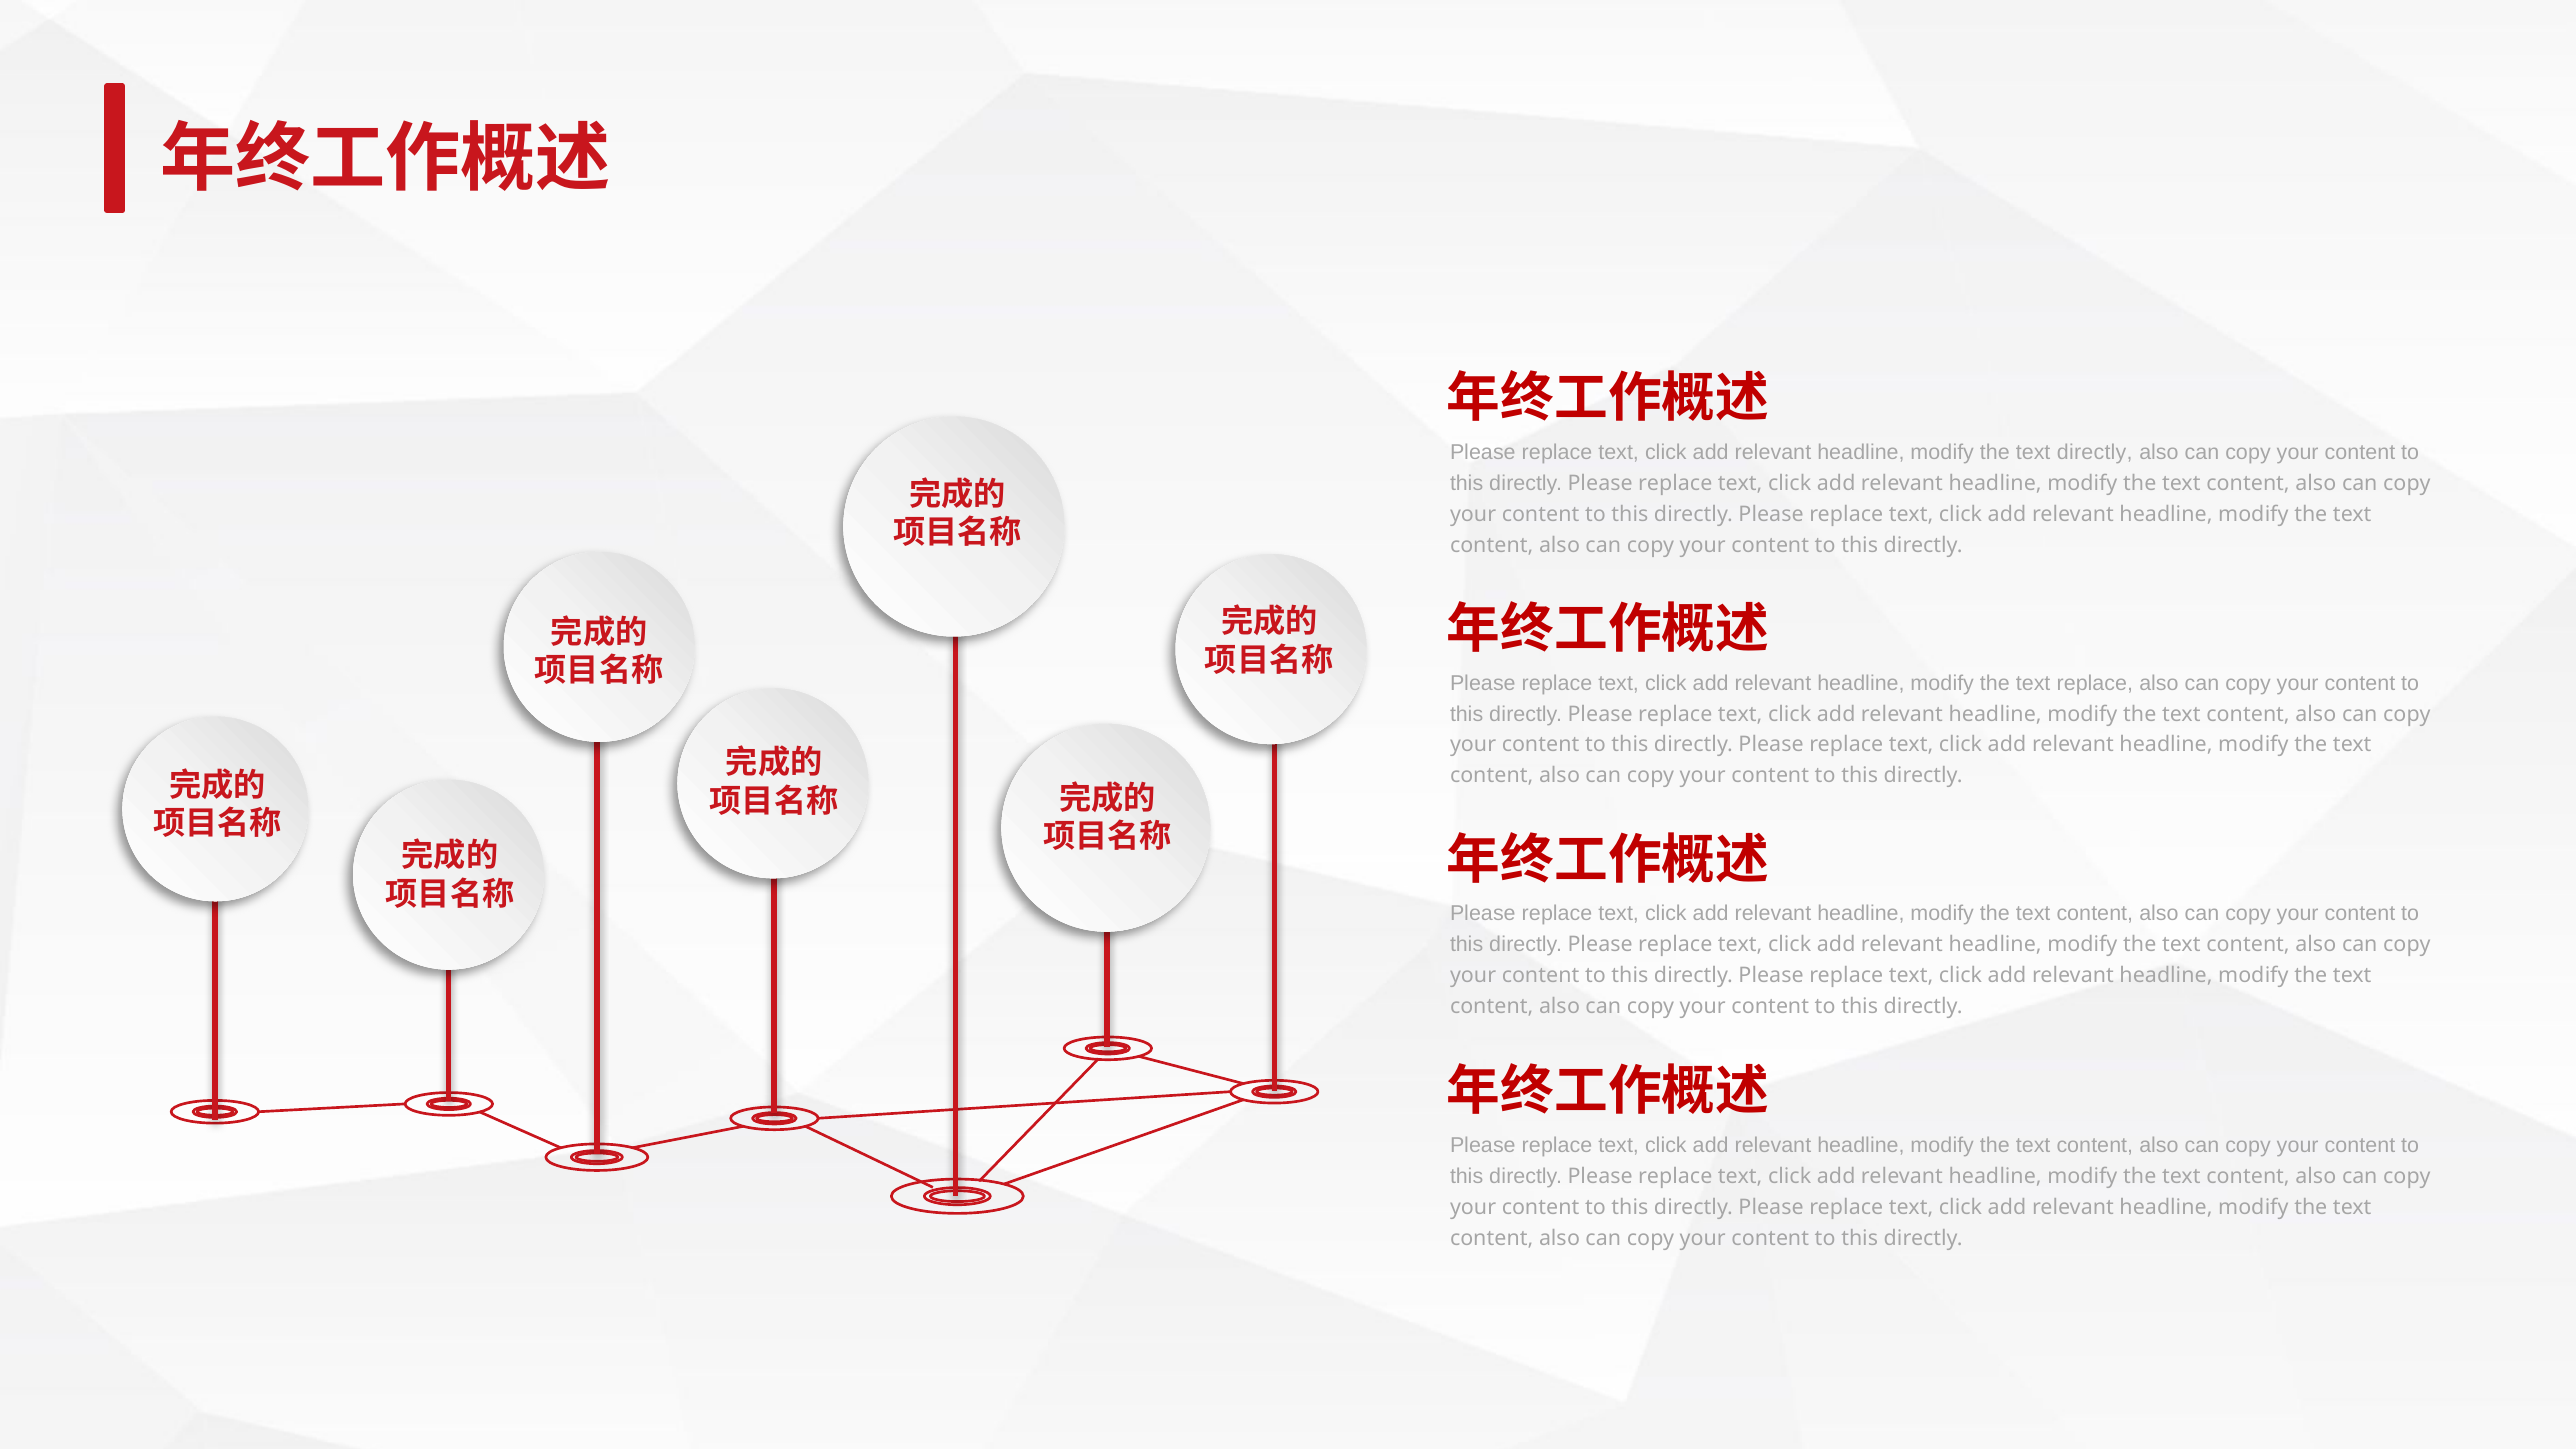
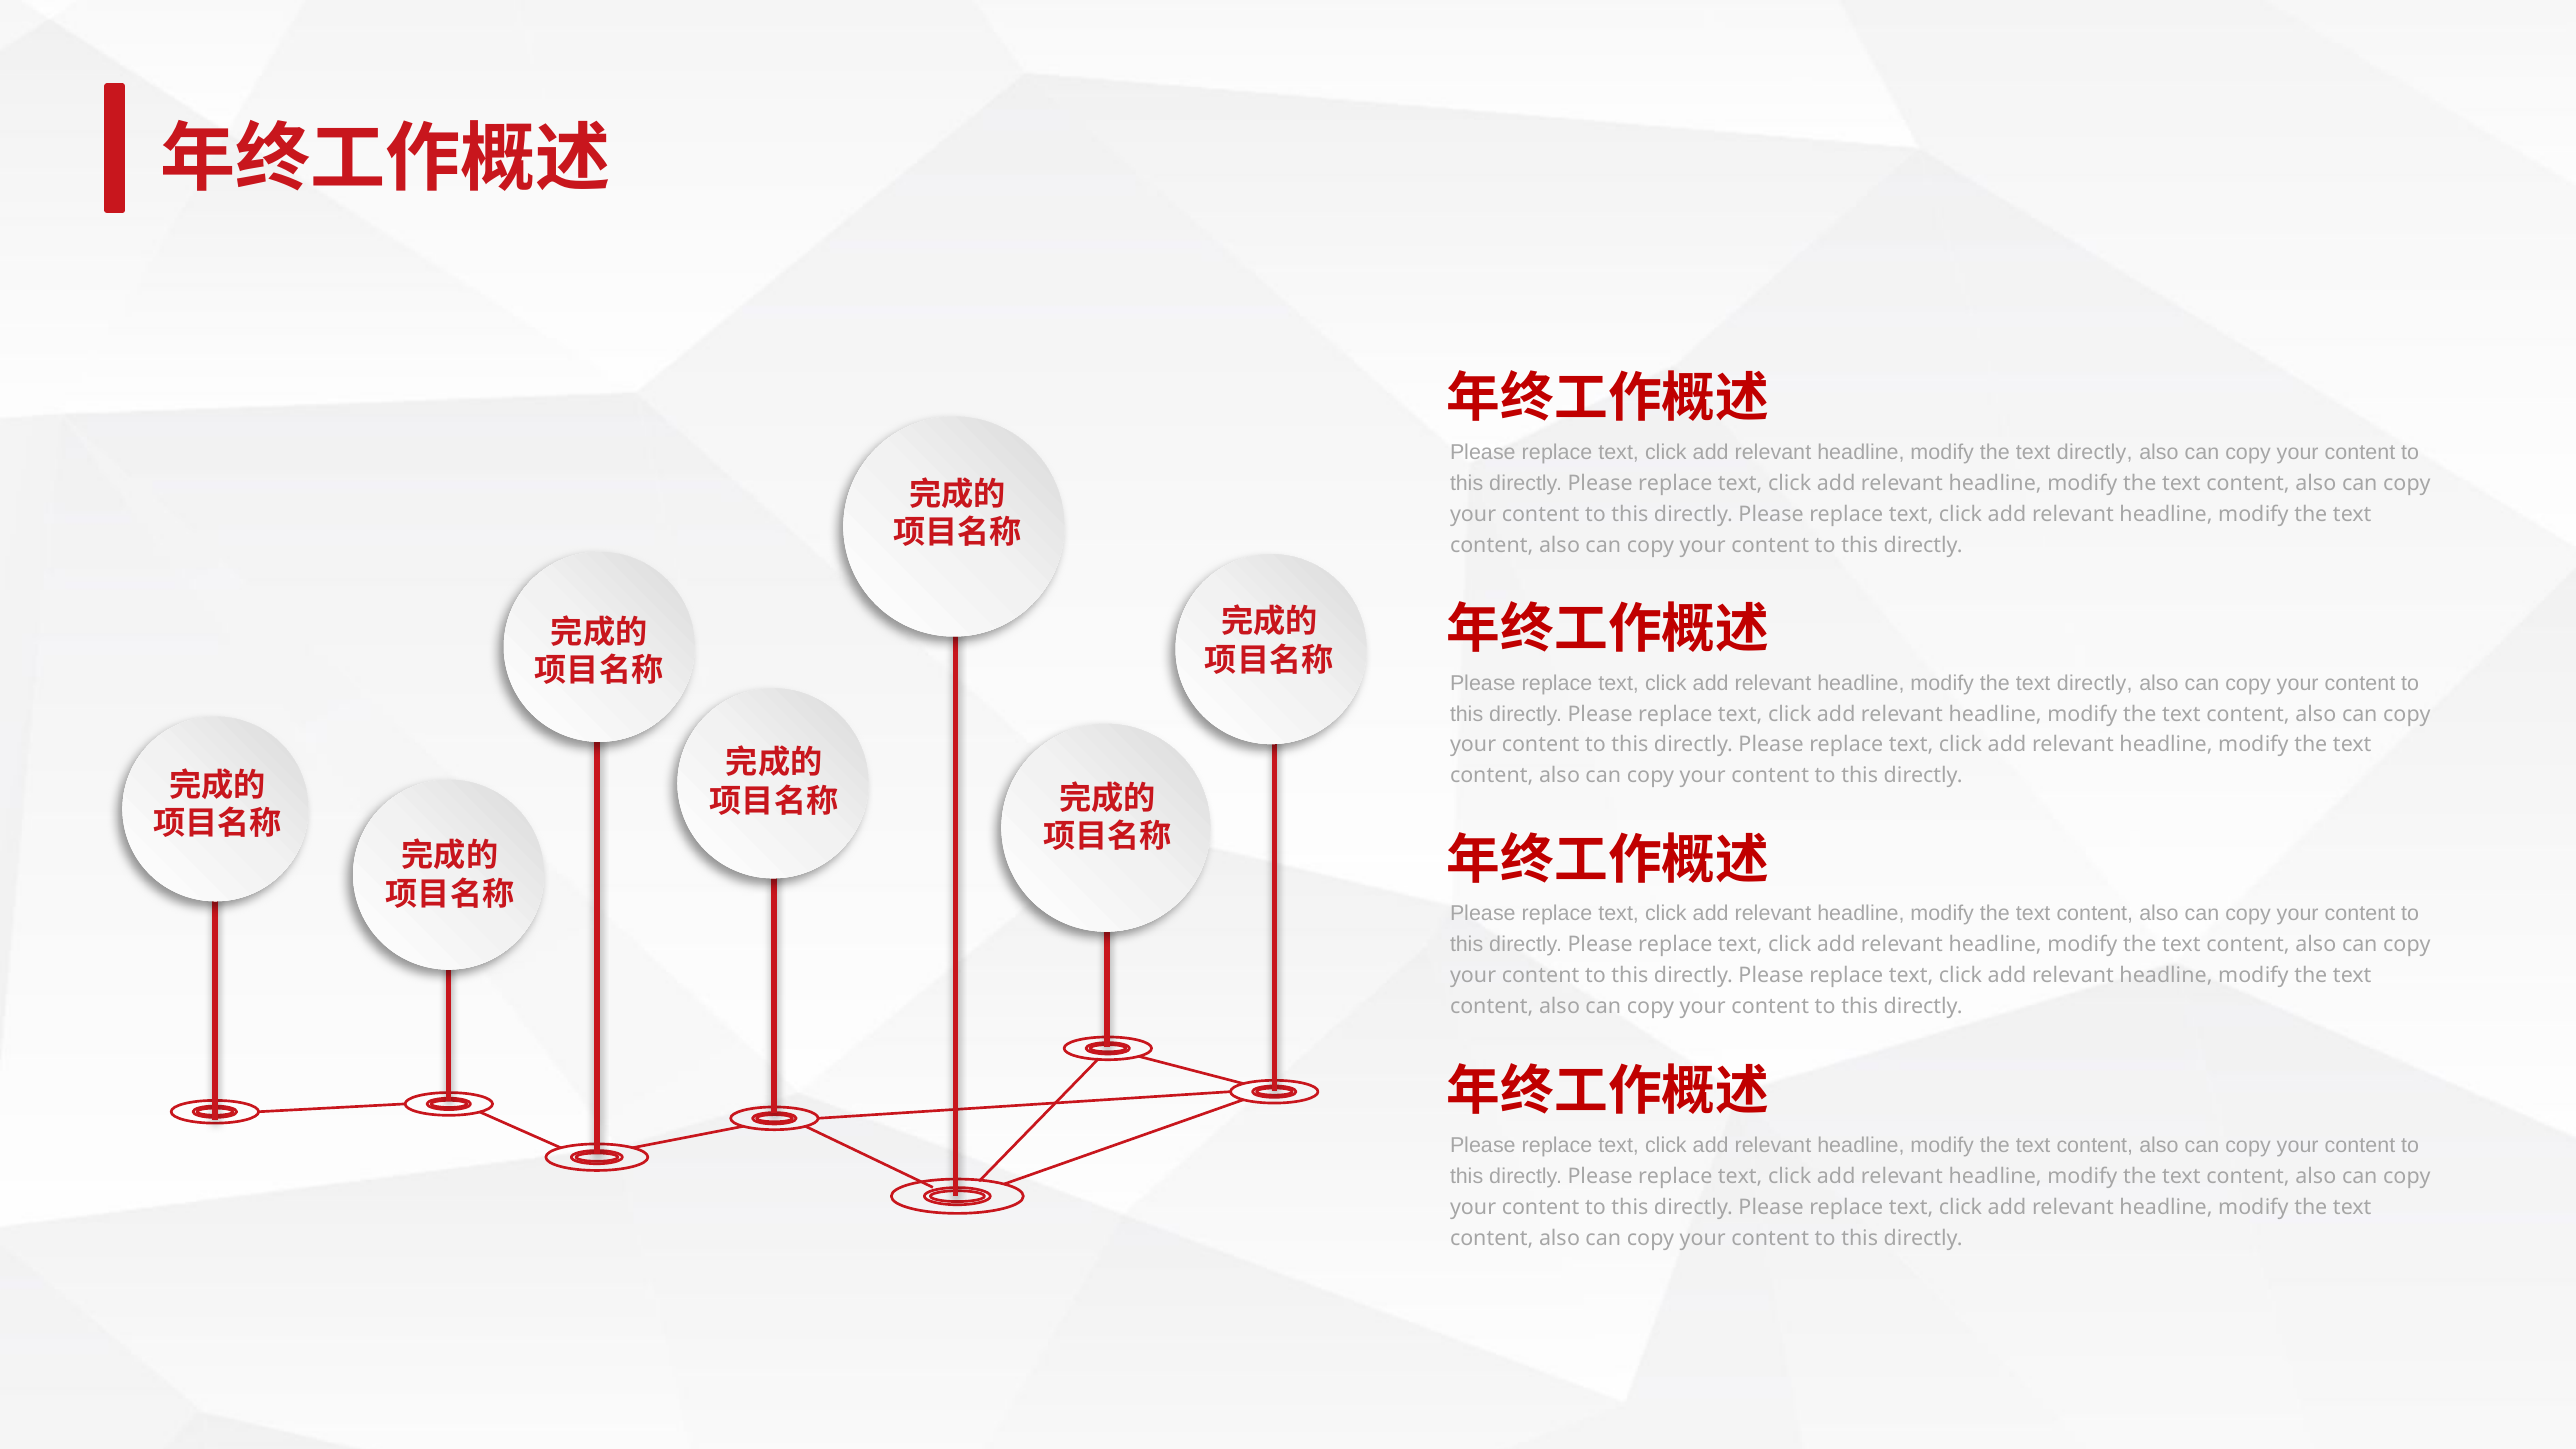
replace at (2095, 683): replace -> directly
